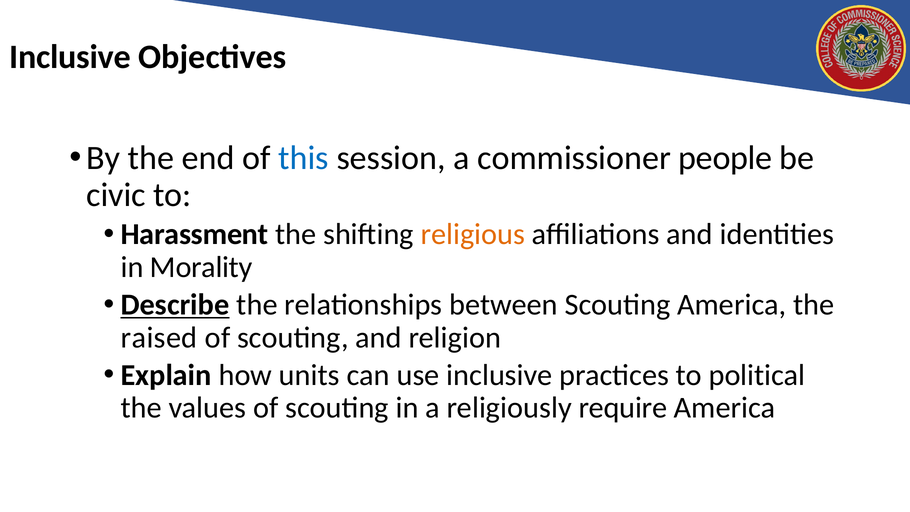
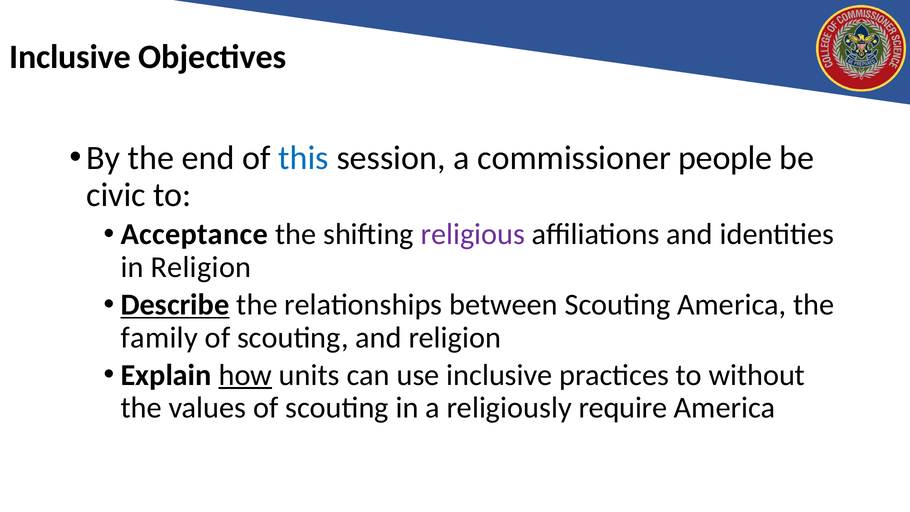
Harassment: Harassment -> Acceptance
religious colour: orange -> purple
in Morality: Morality -> Religion
raised: raised -> family
how underline: none -> present
political: political -> without
